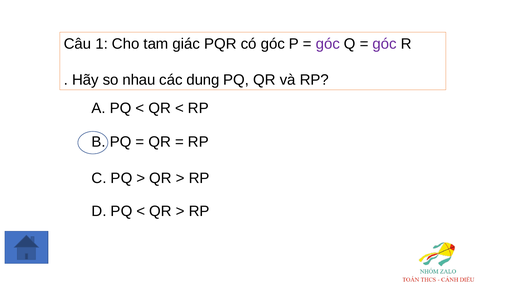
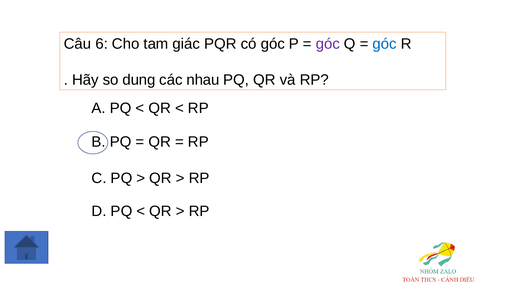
1: 1 -> 6
góc at (385, 44) colour: purple -> blue
nhau: nhau -> dung
dung: dung -> nhau
